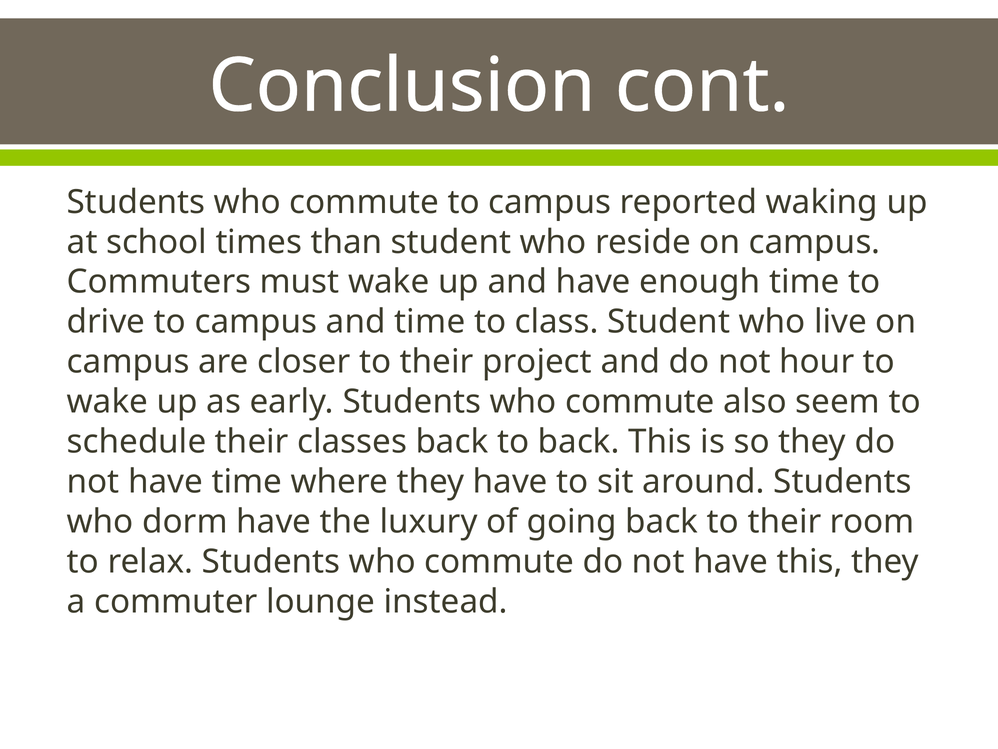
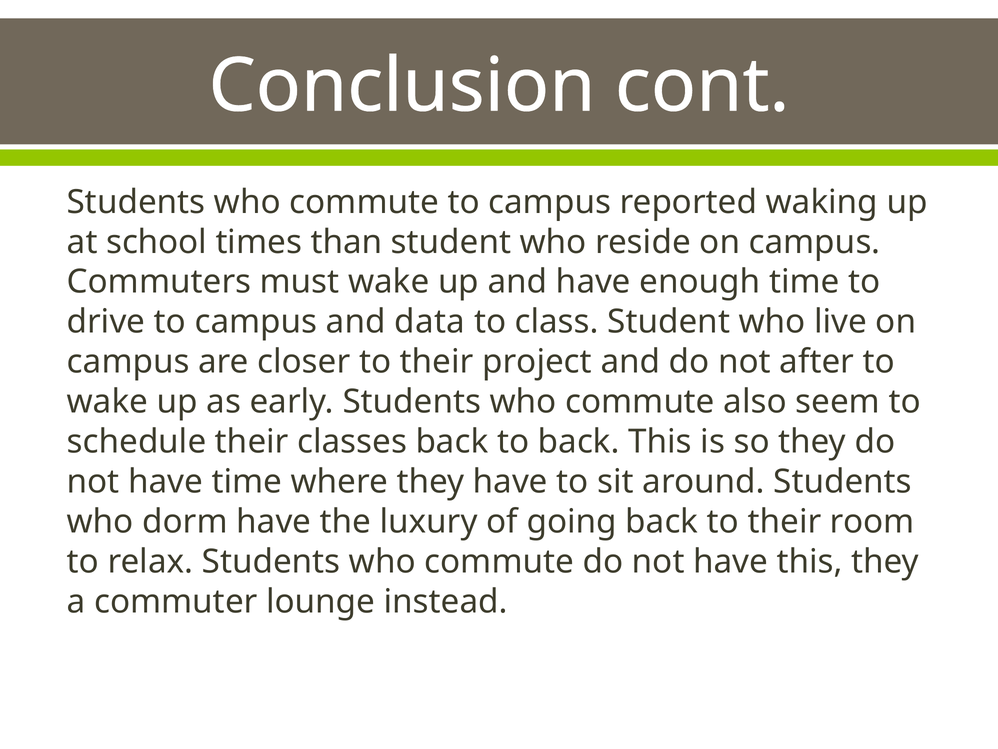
and time: time -> data
hour: hour -> after
